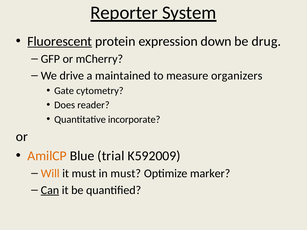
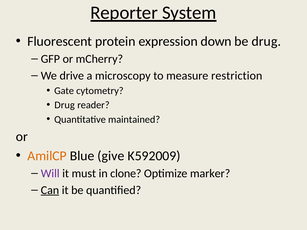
Fluorescent underline: present -> none
maintained: maintained -> microscopy
organizers: organizers -> restriction
Does at (65, 105): Does -> Drug
incorporate: incorporate -> maintained
trial: trial -> give
Will colour: orange -> purple
in must: must -> clone
